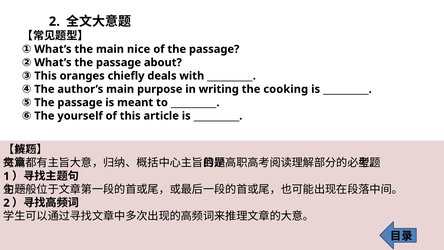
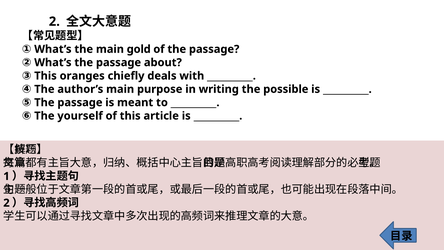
nice: nice -> gold
cooking: cooking -> possible
